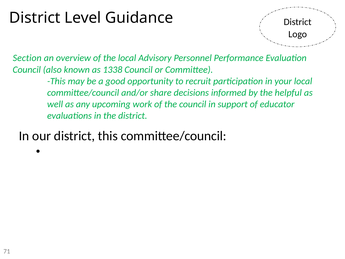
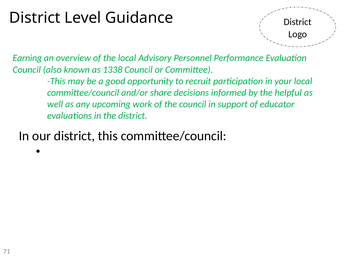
Section: Section -> Earning
